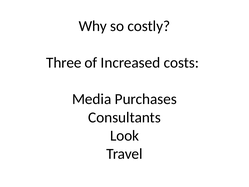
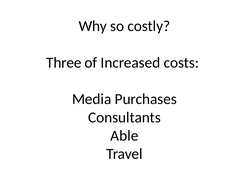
Look: Look -> Able
